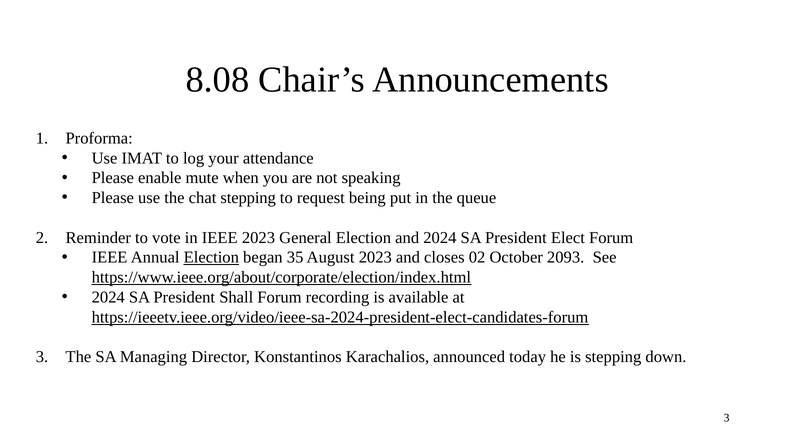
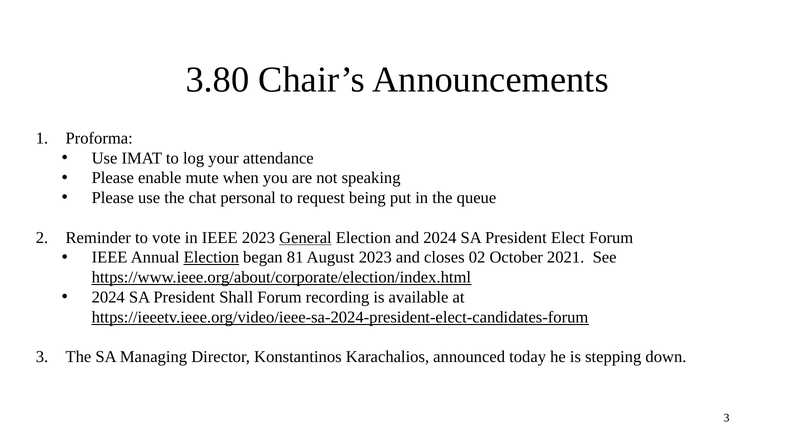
8.08: 8.08 -> 3.80
chat stepping: stepping -> personal
General underline: none -> present
35: 35 -> 81
2093: 2093 -> 2021
